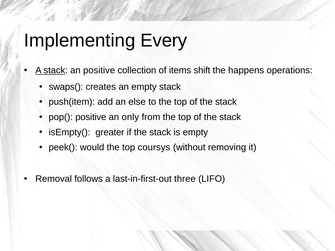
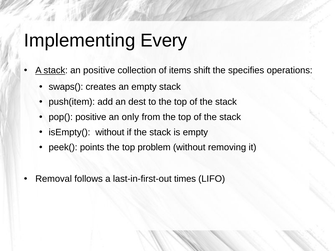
happens: happens -> specifies
else: else -> dest
isEmpty( greater: greater -> without
would: would -> points
coursys: coursys -> problem
three: three -> times
